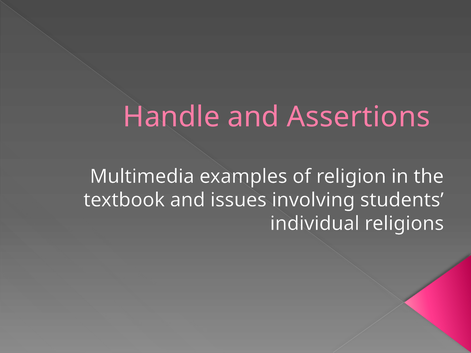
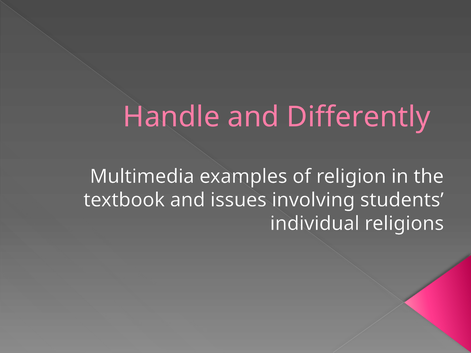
Assertions: Assertions -> Differently
